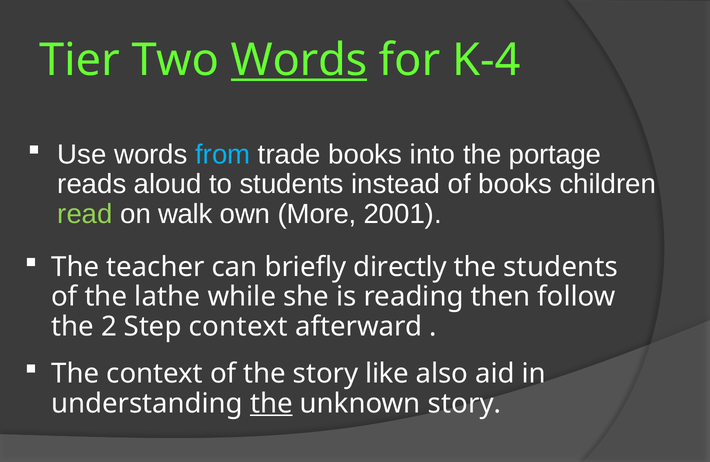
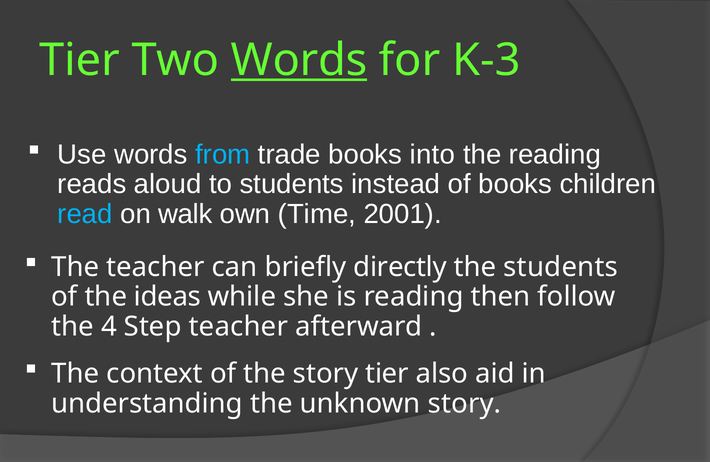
K-4: K-4 -> K-3
the portage: portage -> reading
read colour: light green -> light blue
More: More -> Time
lathe: lathe -> ideas
2: 2 -> 4
Step context: context -> teacher
story like: like -> tier
the at (271, 403) underline: present -> none
